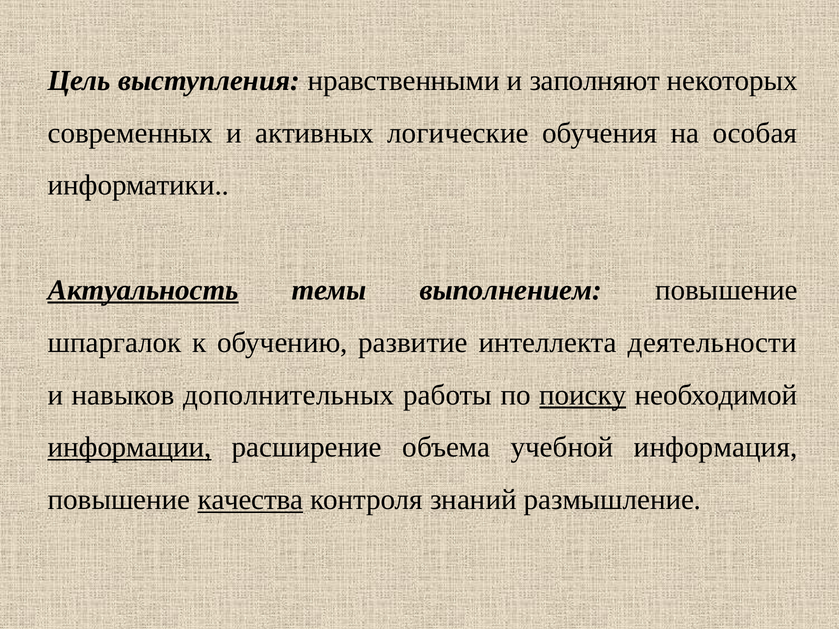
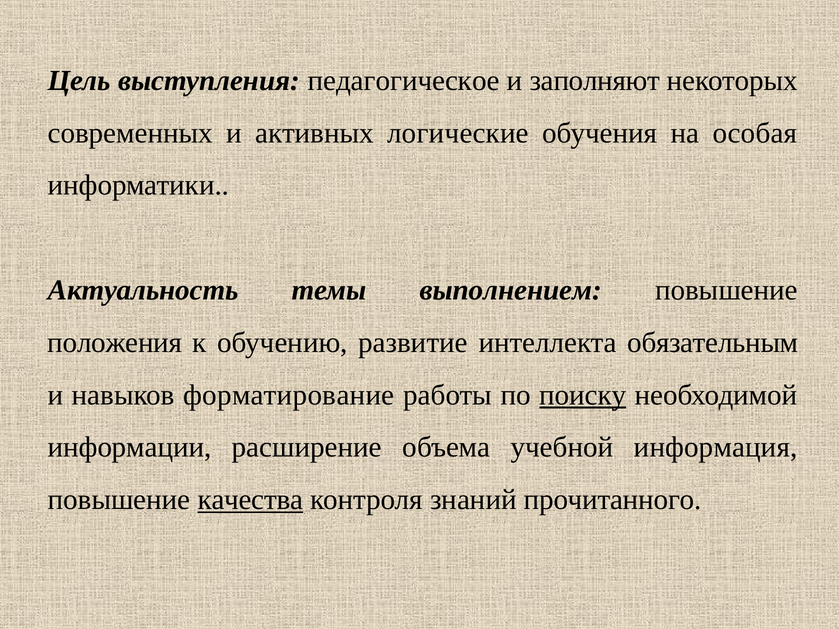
нравственными: нравственными -> педагогическое
Актуальность underline: present -> none
шпаргалок: шпаргалок -> положения
деятельности: деятельности -> обязательным
дополнительных: дополнительных -> форматирование
информации underline: present -> none
размышление: размышление -> прочитанного
